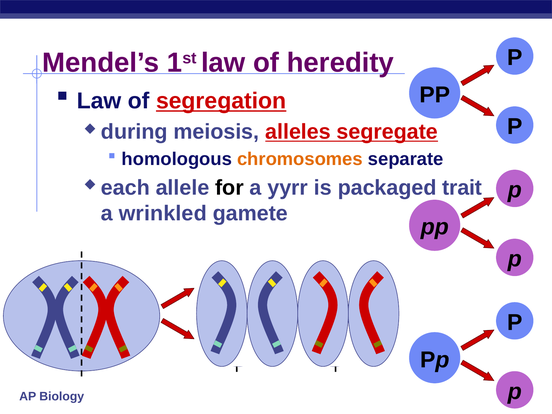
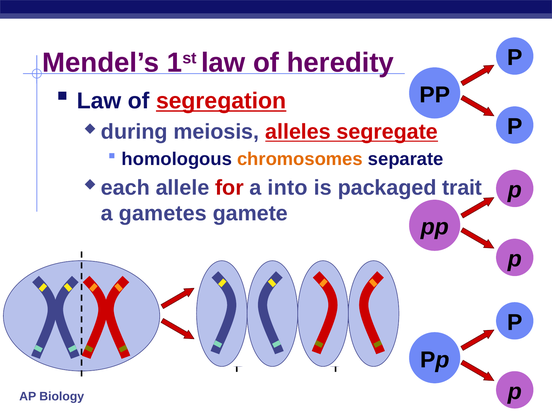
for colour: black -> red
yyrr: yyrr -> into
wrinkled: wrinkled -> gametes
